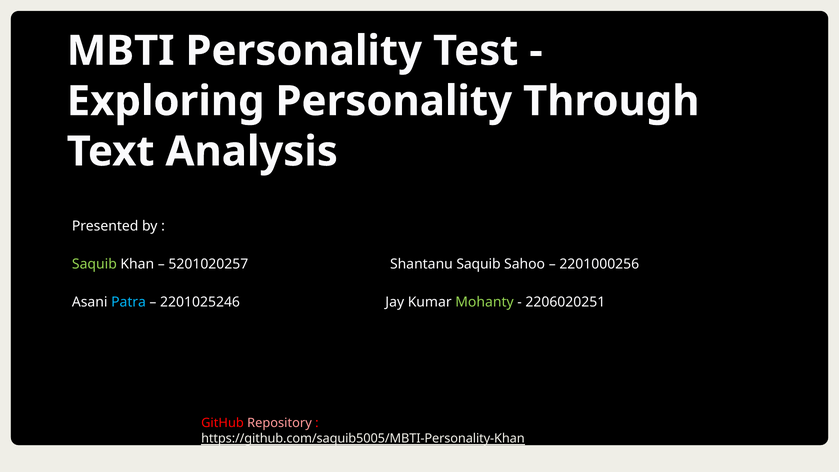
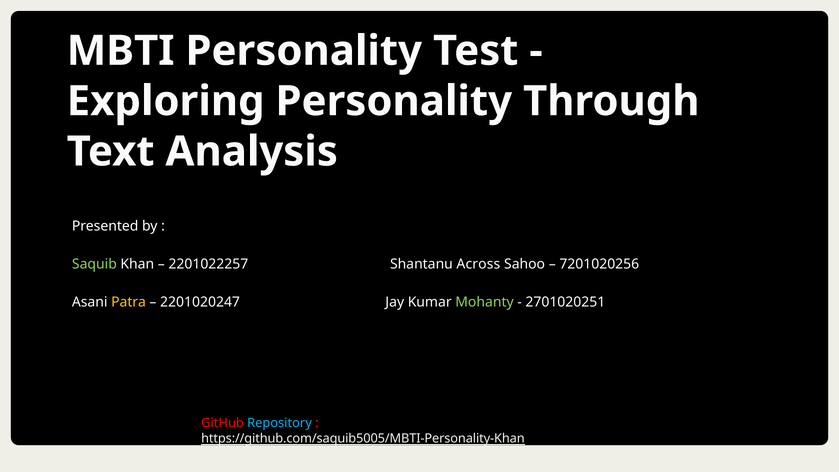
5201020257: 5201020257 -> 2201022257
Shantanu Saquib: Saquib -> Across
2201000256: 2201000256 -> 7201020256
Patra colour: light blue -> yellow
2201025246: 2201025246 -> 2201020247
2206020251: 2206020251 -> 2701020251
Repository colour: pink -> light blue
